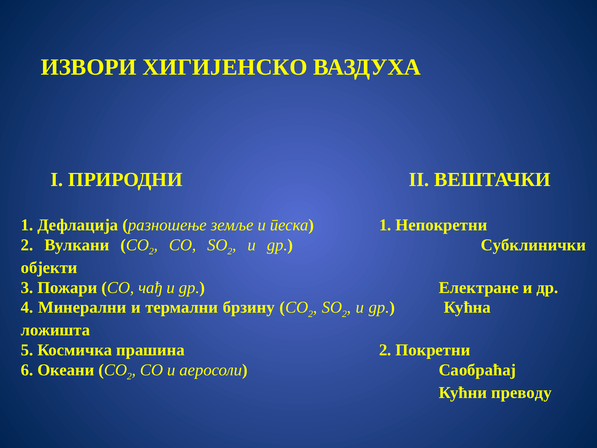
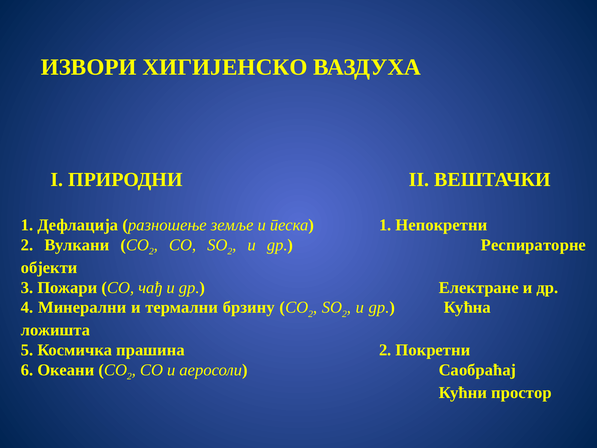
Субклинички: Субклинички -> Респираторне
преводу: преводу -> простор
